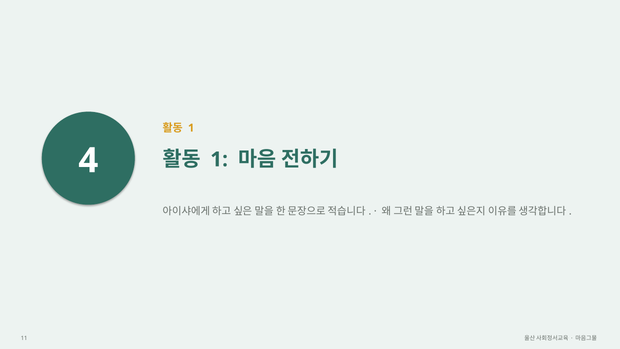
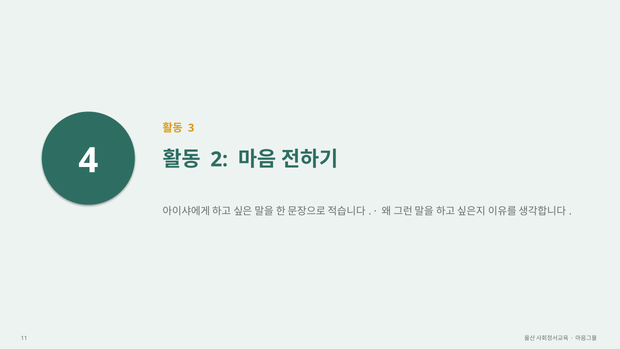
1 at (191, 128): 1 -> 3
1 at (219, 159): 1 -> 2
